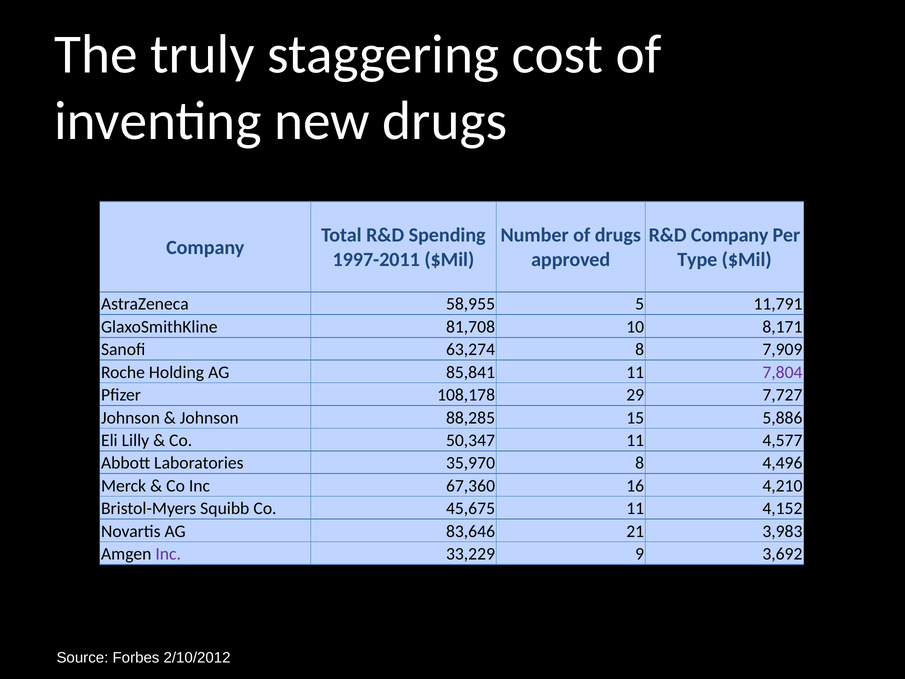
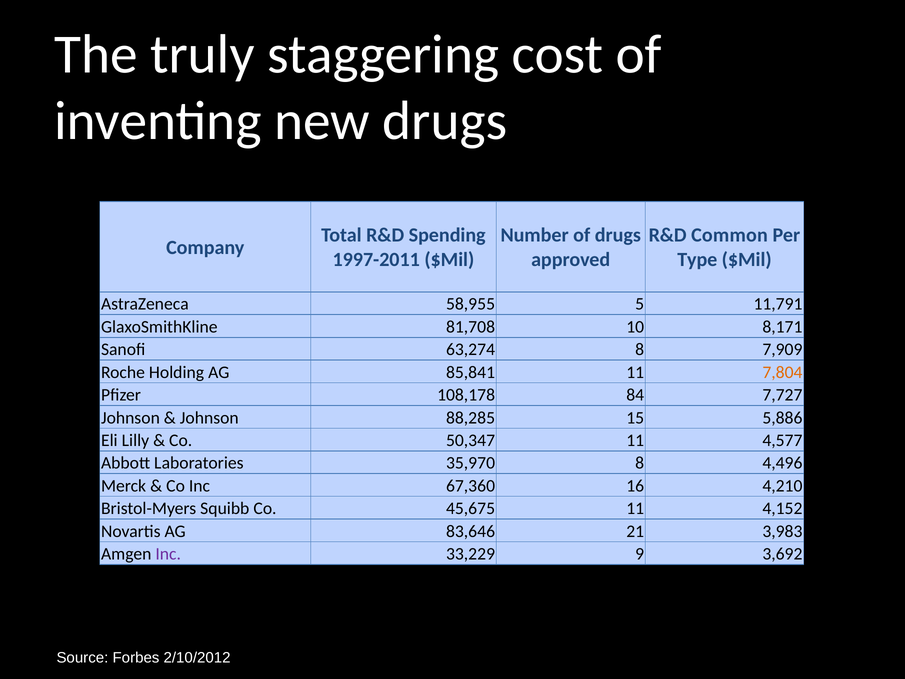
R&D Company: Company -> Common
7,804 colour: purple -> orange
29: 29 -> 84
